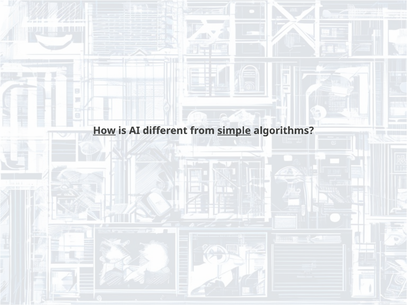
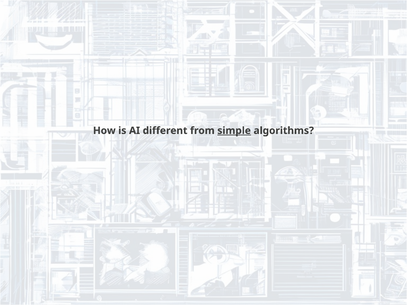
How underline: present -> none
